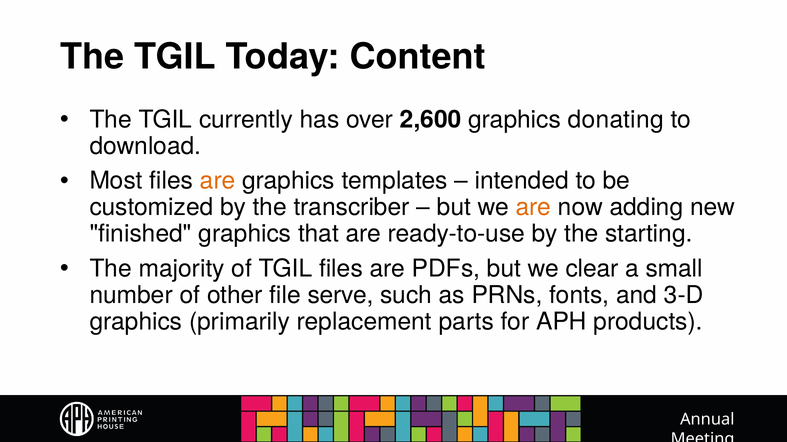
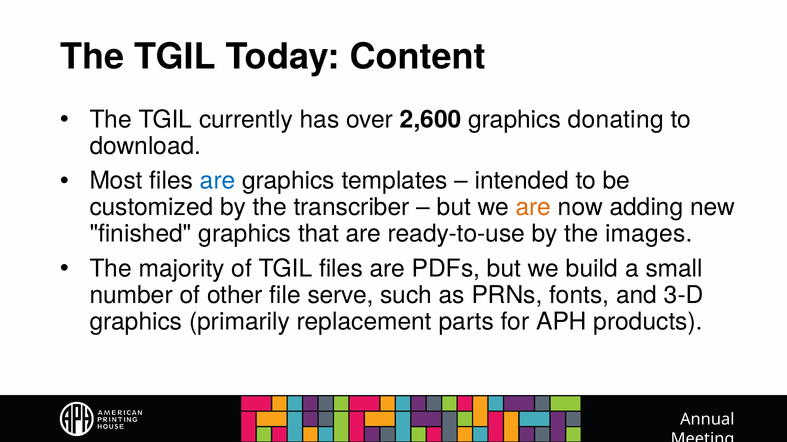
are at (218, 181) colour: orange -> blue
starting: starting -> images
clear: clear -> build
